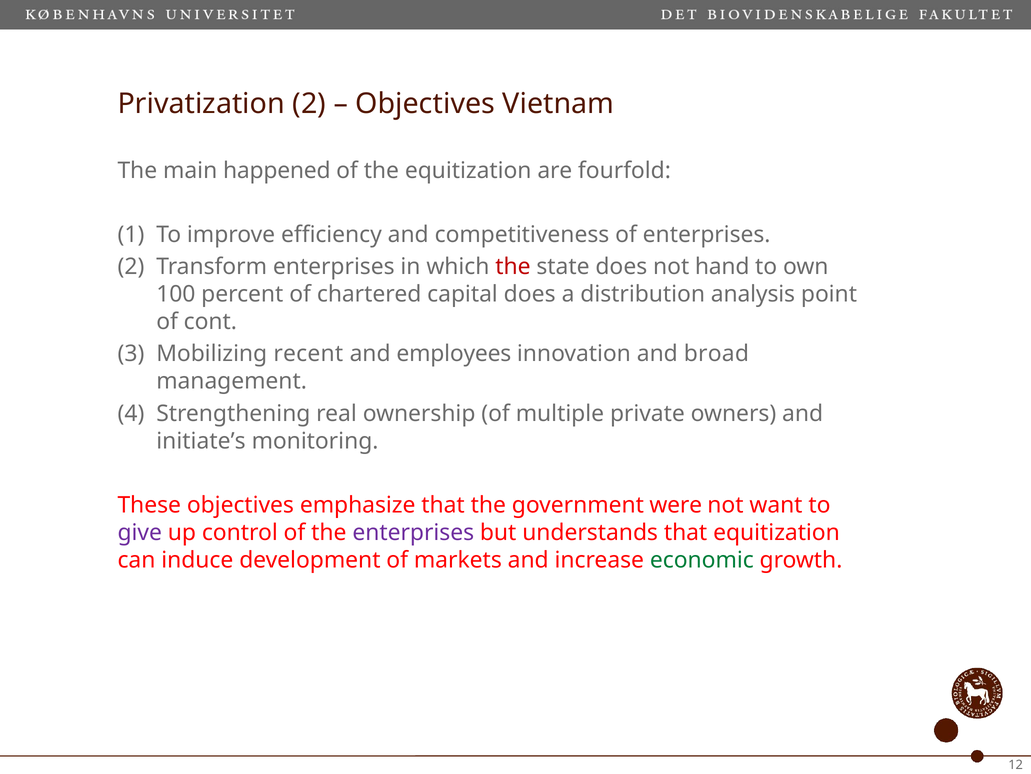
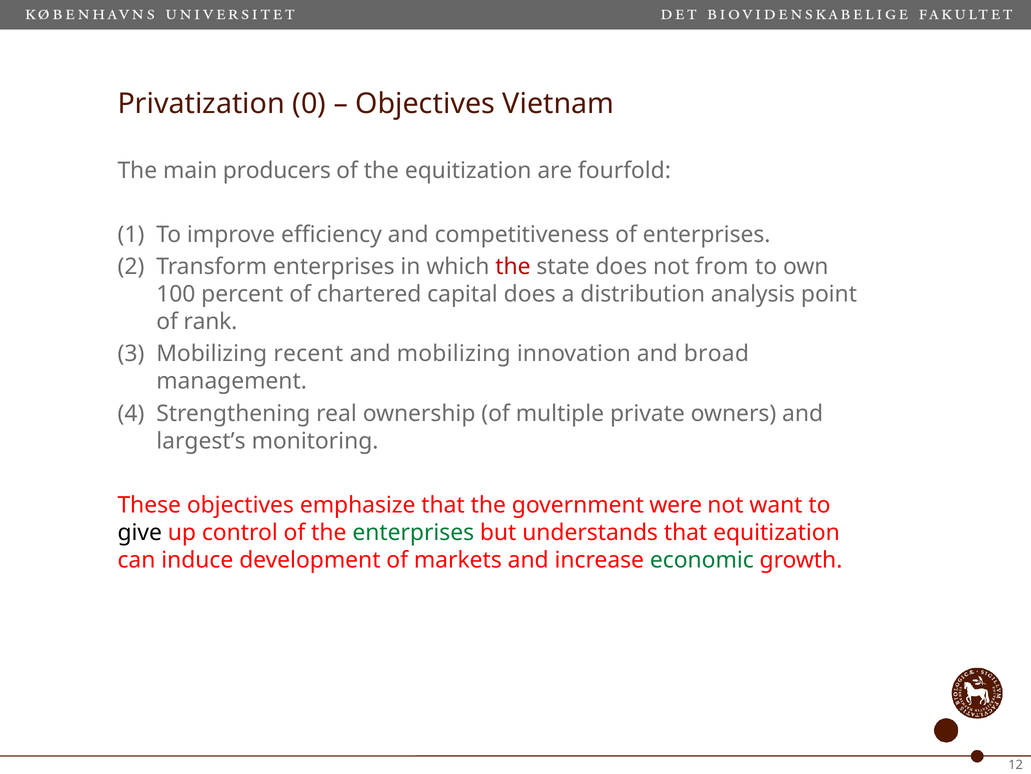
Privatization 2: 2 -> 0
happened: happened -> producers
hand: hand -> from
cont: cont -> rank
and employees: employees -> mobilizing
initiate’s: initiate’s -> largest’s
give colour: purple -> black
enterprises at (413, 532) colour: purple -> green
